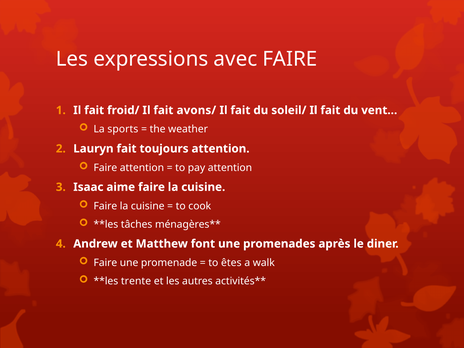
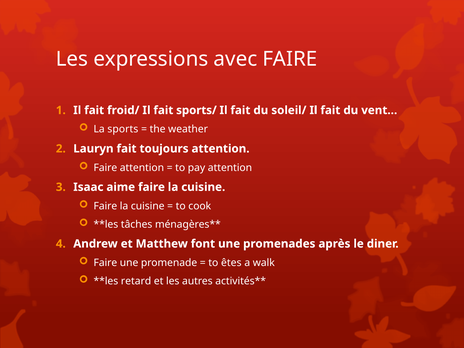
avons/: avons/ -> sports/
trente: trente -> retard
